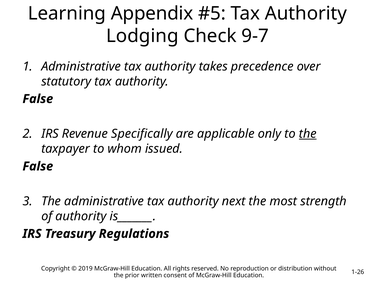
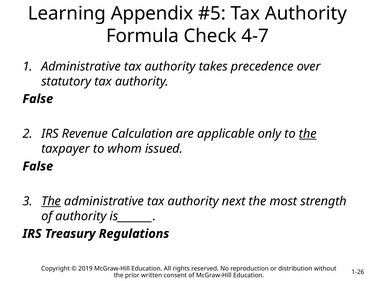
Lodging: Lodging -> Formula
9-7: 9-7 -> 4-7
Specifically: Specifically -> Calculation
The at (51, 201) underline: none -> present
